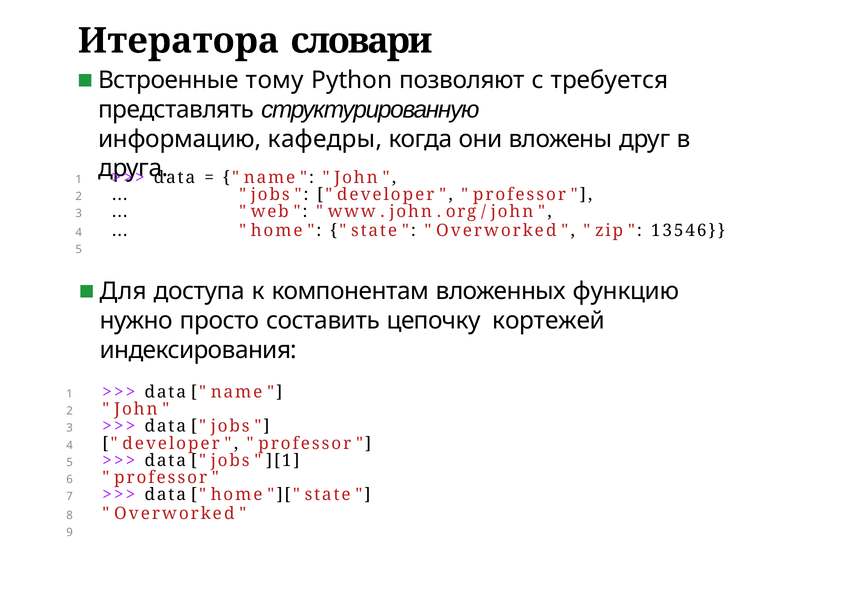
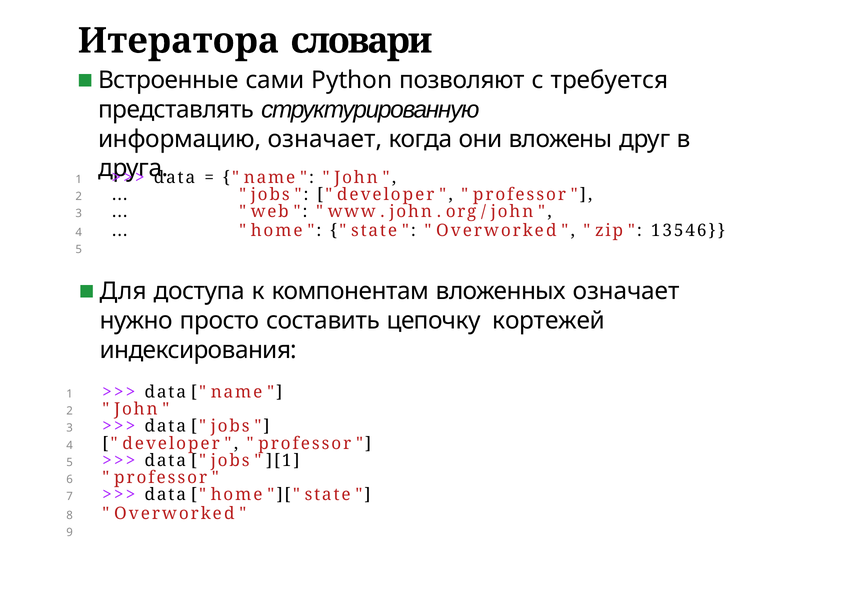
тому: тому -> сами
информацию кафедры: кафедры -> означает
вложенных функцию: функцию -> означает
